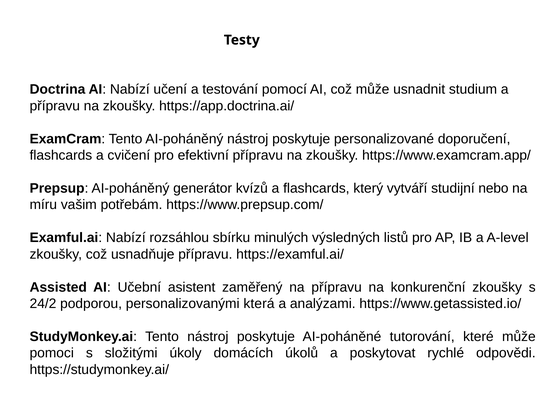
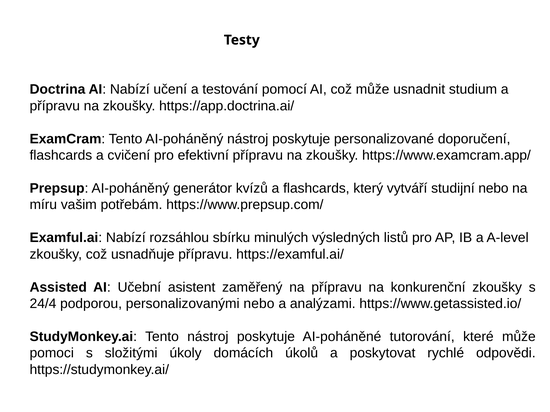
24/2: 24/2 -> 24/4
personalizovanými která: která -> nebo
